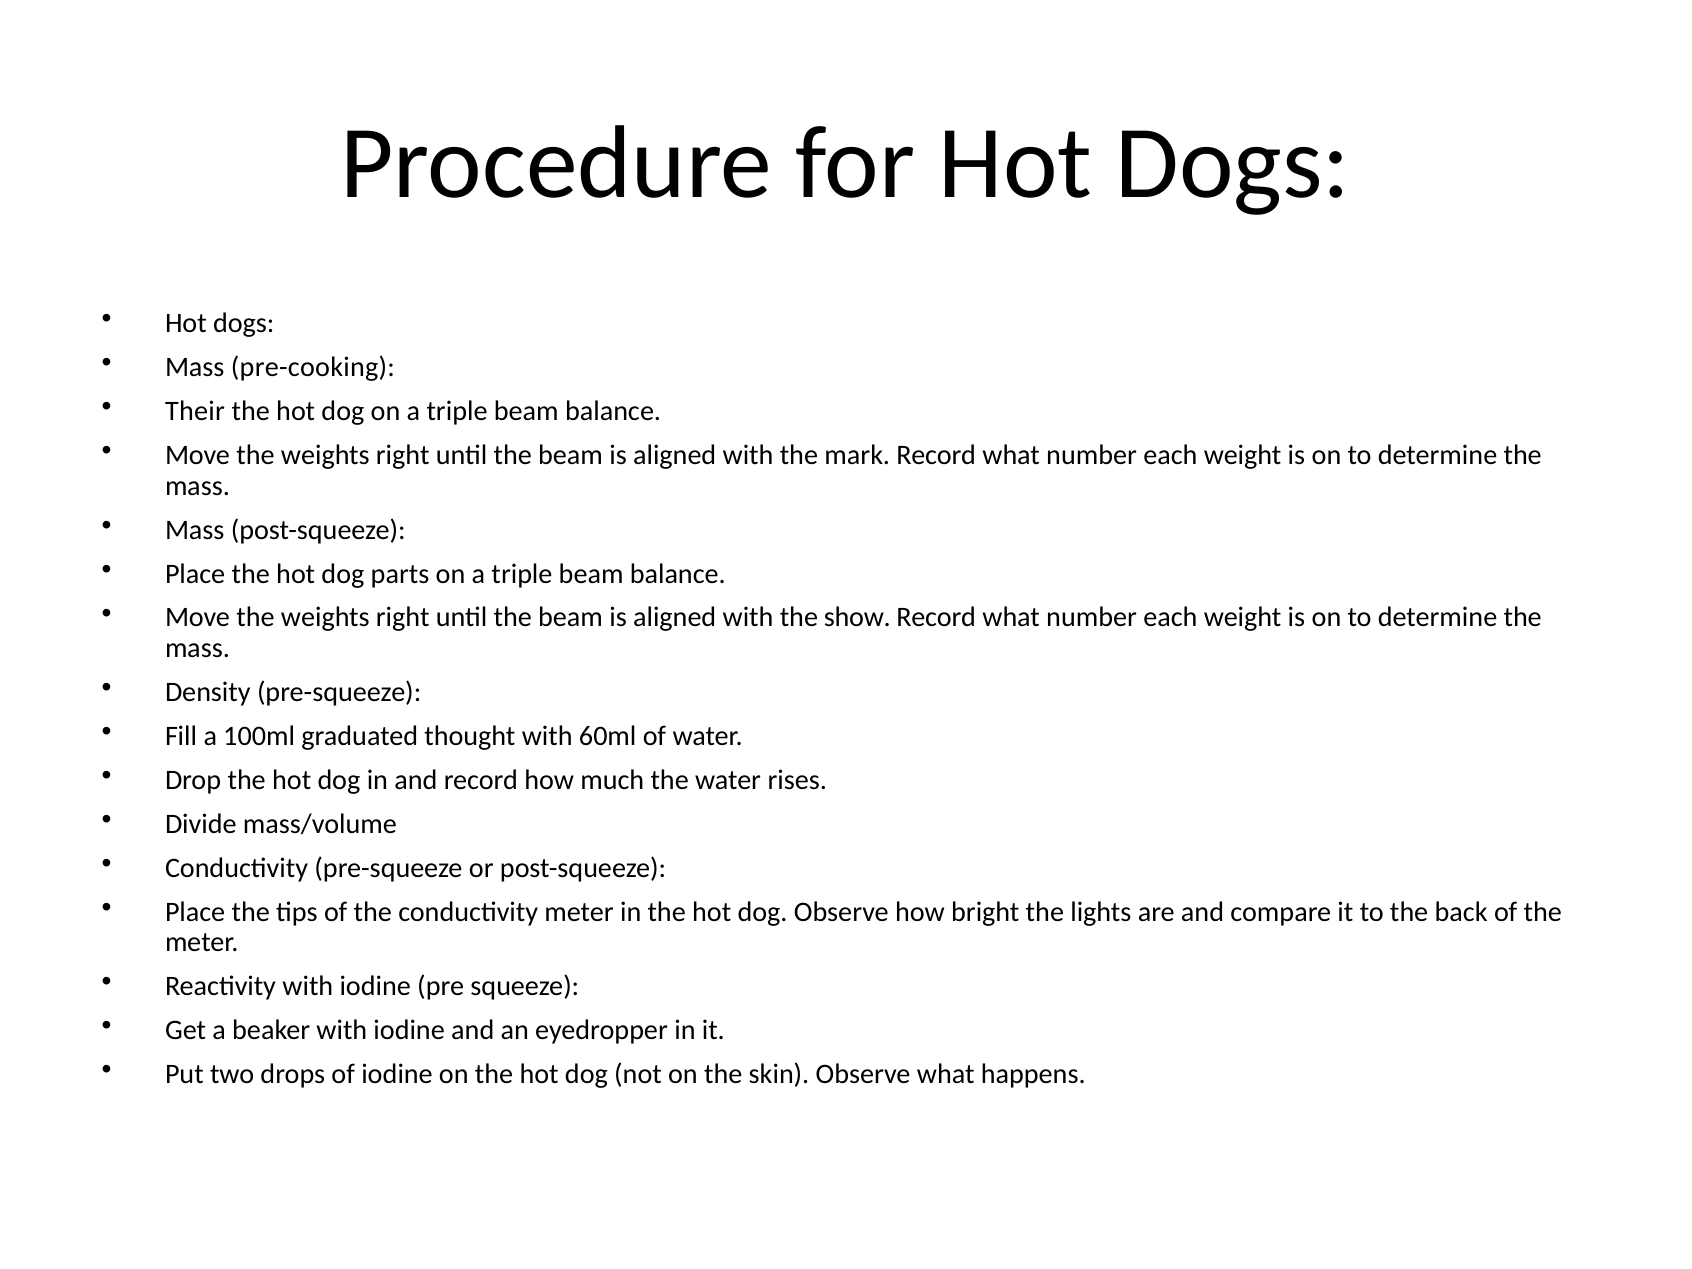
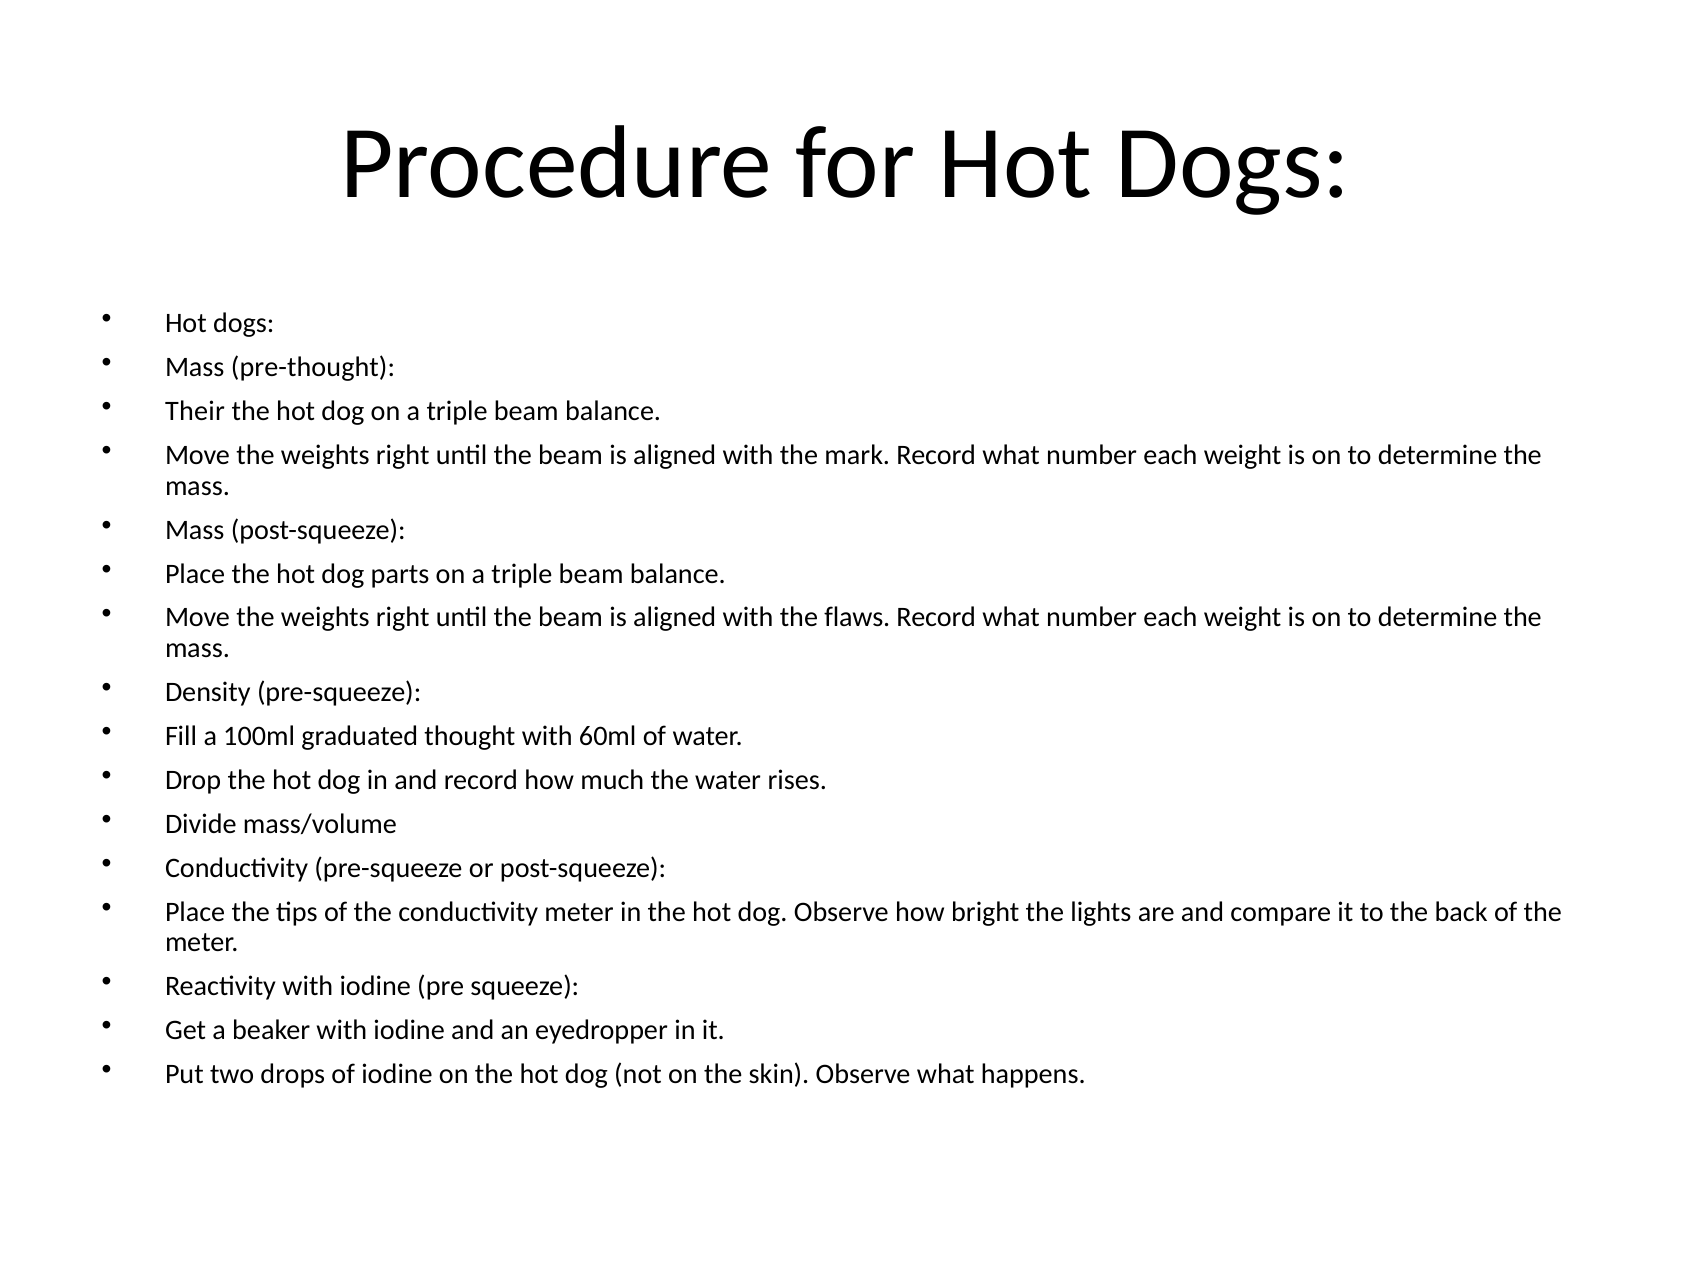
pre-cooking: pre-cooking -> pre-thought
show: show -> flaws
